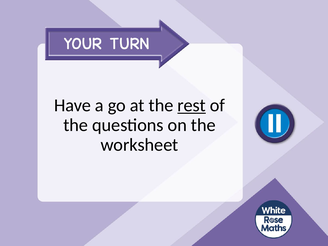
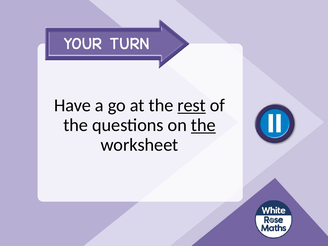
the at (203, 125) underline: none -> present
